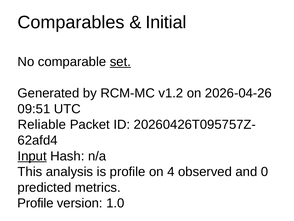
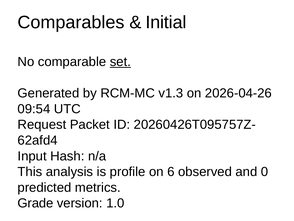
v1.2: v1.2 -> v1.3
09:51: 09:51 -> 09:54
Reliable: Reliable -> Request
Input underline: present -> none
4: 4 -> 6
Profile at (35, 203): Profile -> Grade
